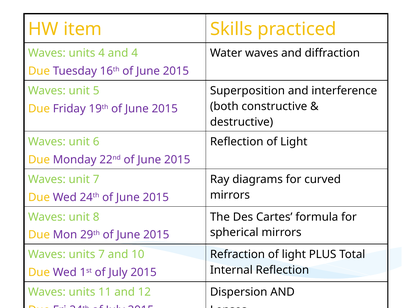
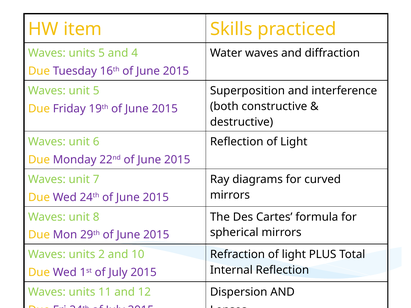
units 4: 4 -> 5
units 7: 7 -> 2
